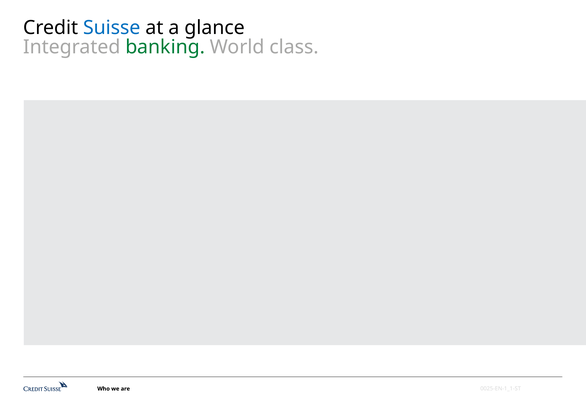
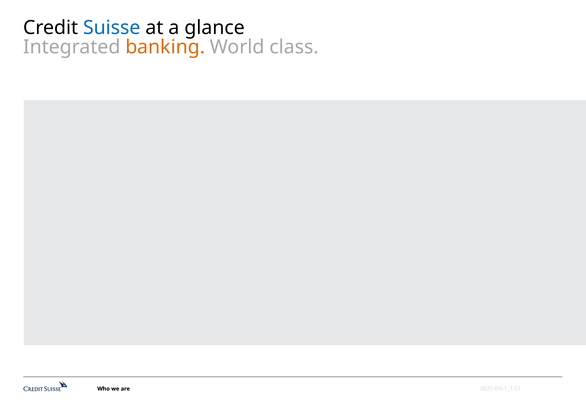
banking colour: green -> orange
